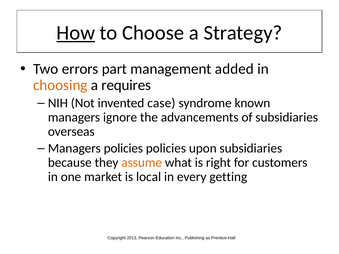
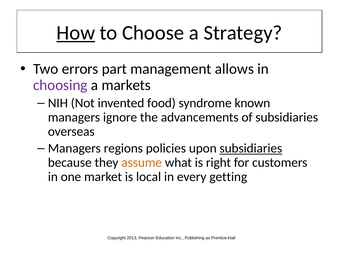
added: added -> allows
choosing colour: orange -> purple
requires: requires -> markets
case: case -> food
Managers policies: policies -> regions
subsidiaries at (251, 149) underline: none -> present
